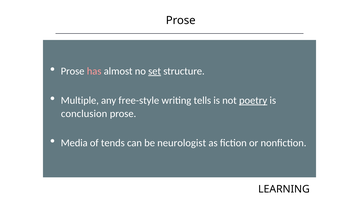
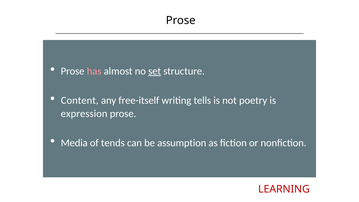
Multiple: Multiple -> Content
free-style: free-style -> free-itself
poetry underline: present -> none
conclusion: conclusion -> expression
neurologist: neurologist -> assumption
LEARNING colour: black -> red
